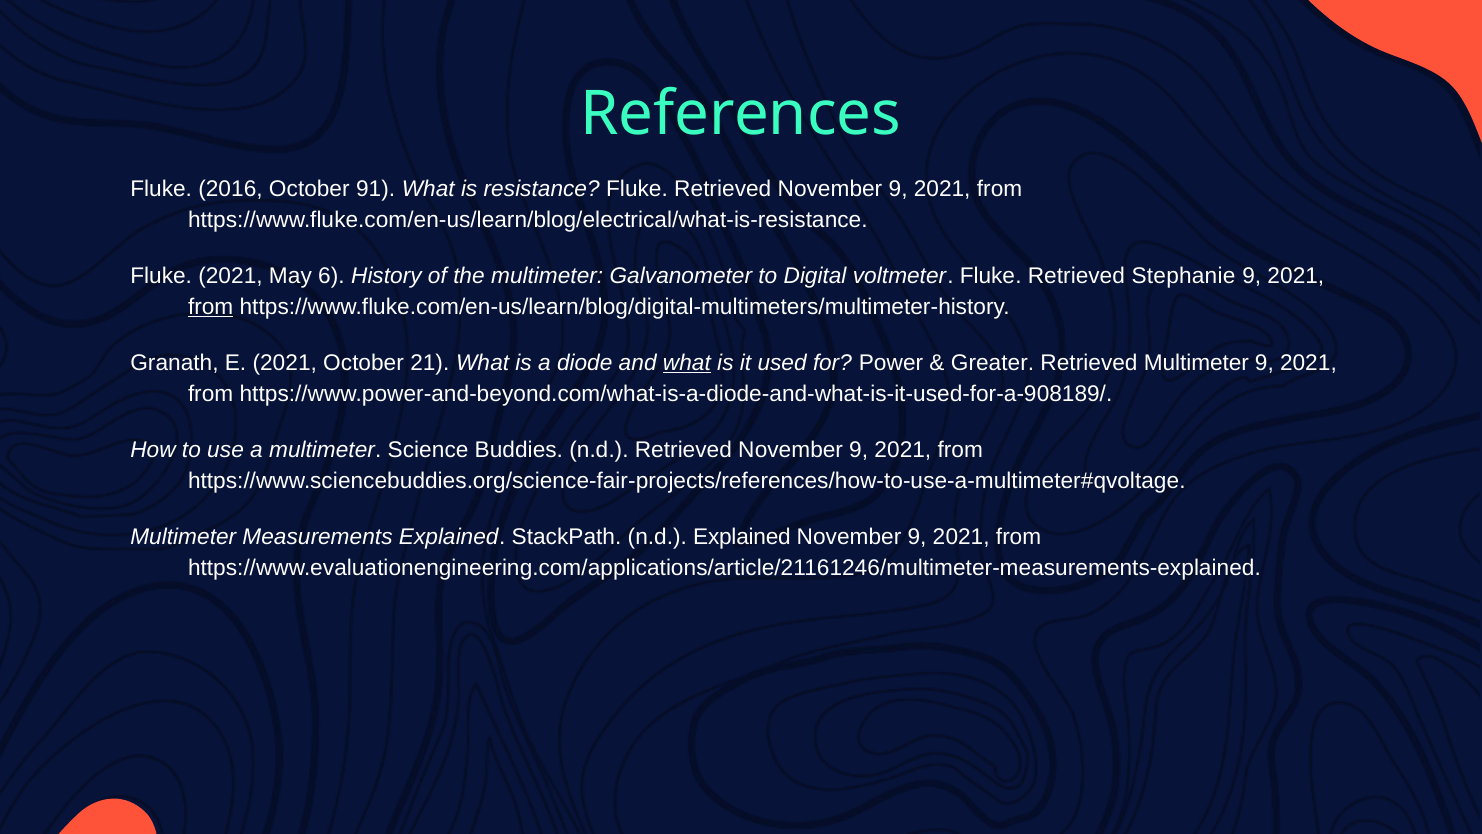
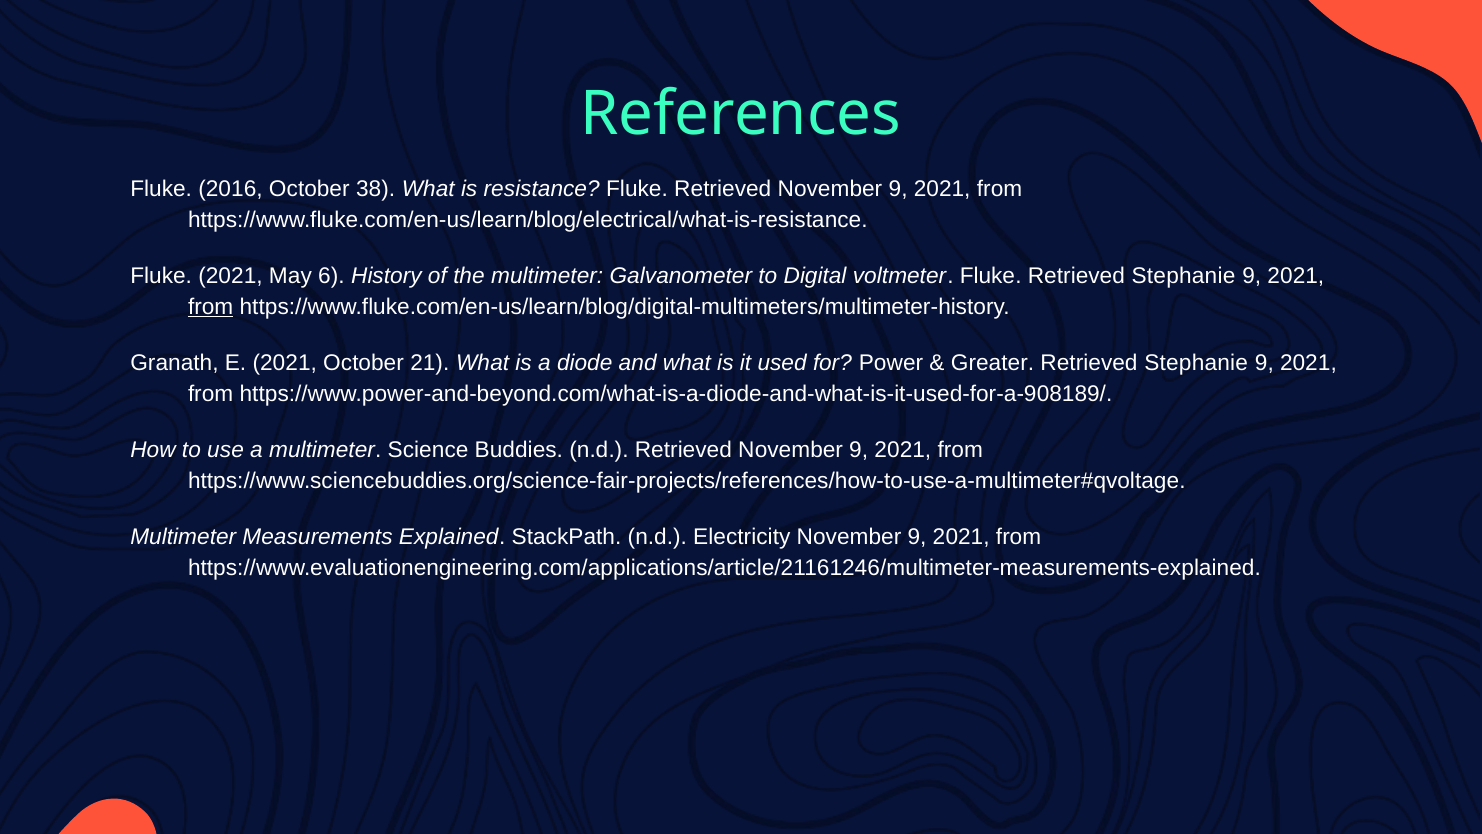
91: 91 -> 38
what at (687, 363) underline: present -> none
Multimeter at (1196, 363): Multimeter -> Stephanie
n.d Explained: Explained -> Electricity
